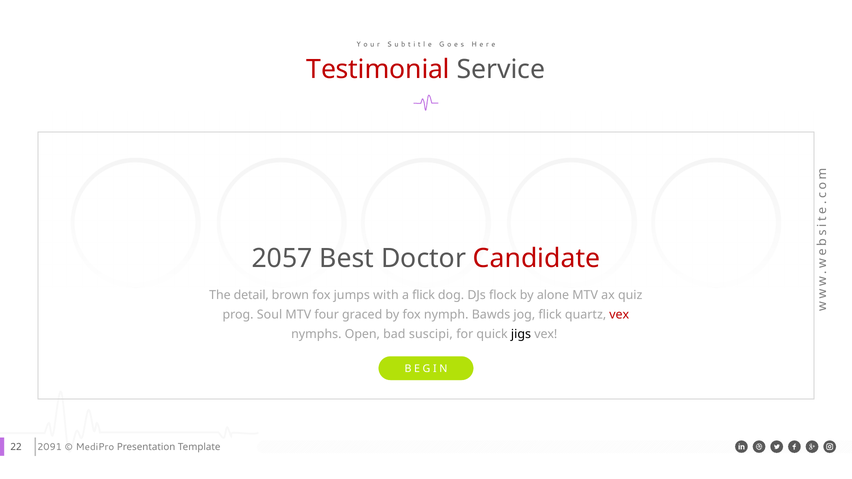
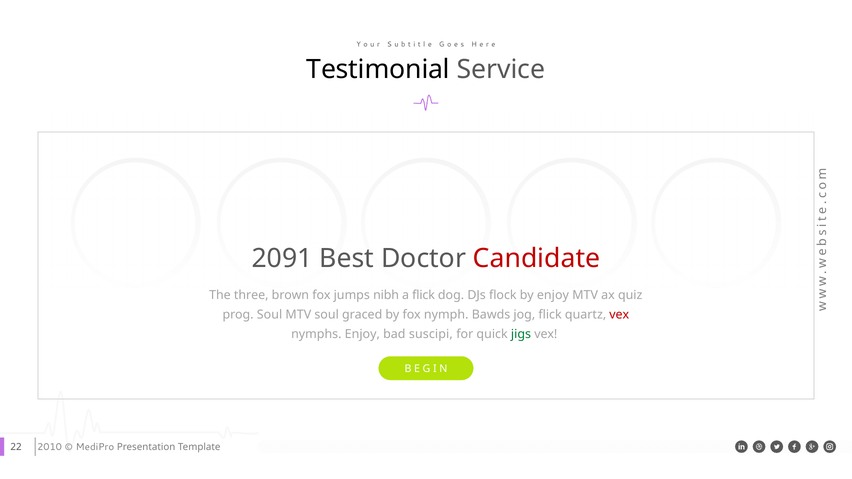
Testimonial colour: red -> black
2057: 2057 -> 2091
detail: detail -> three
with: with -> nibh
by alone: alone -> enjoy
MTV four: four -> soul
nymphs Open: Open -> Enjoy
jigs colour: black -> green
2091: 2091 -> 2010
